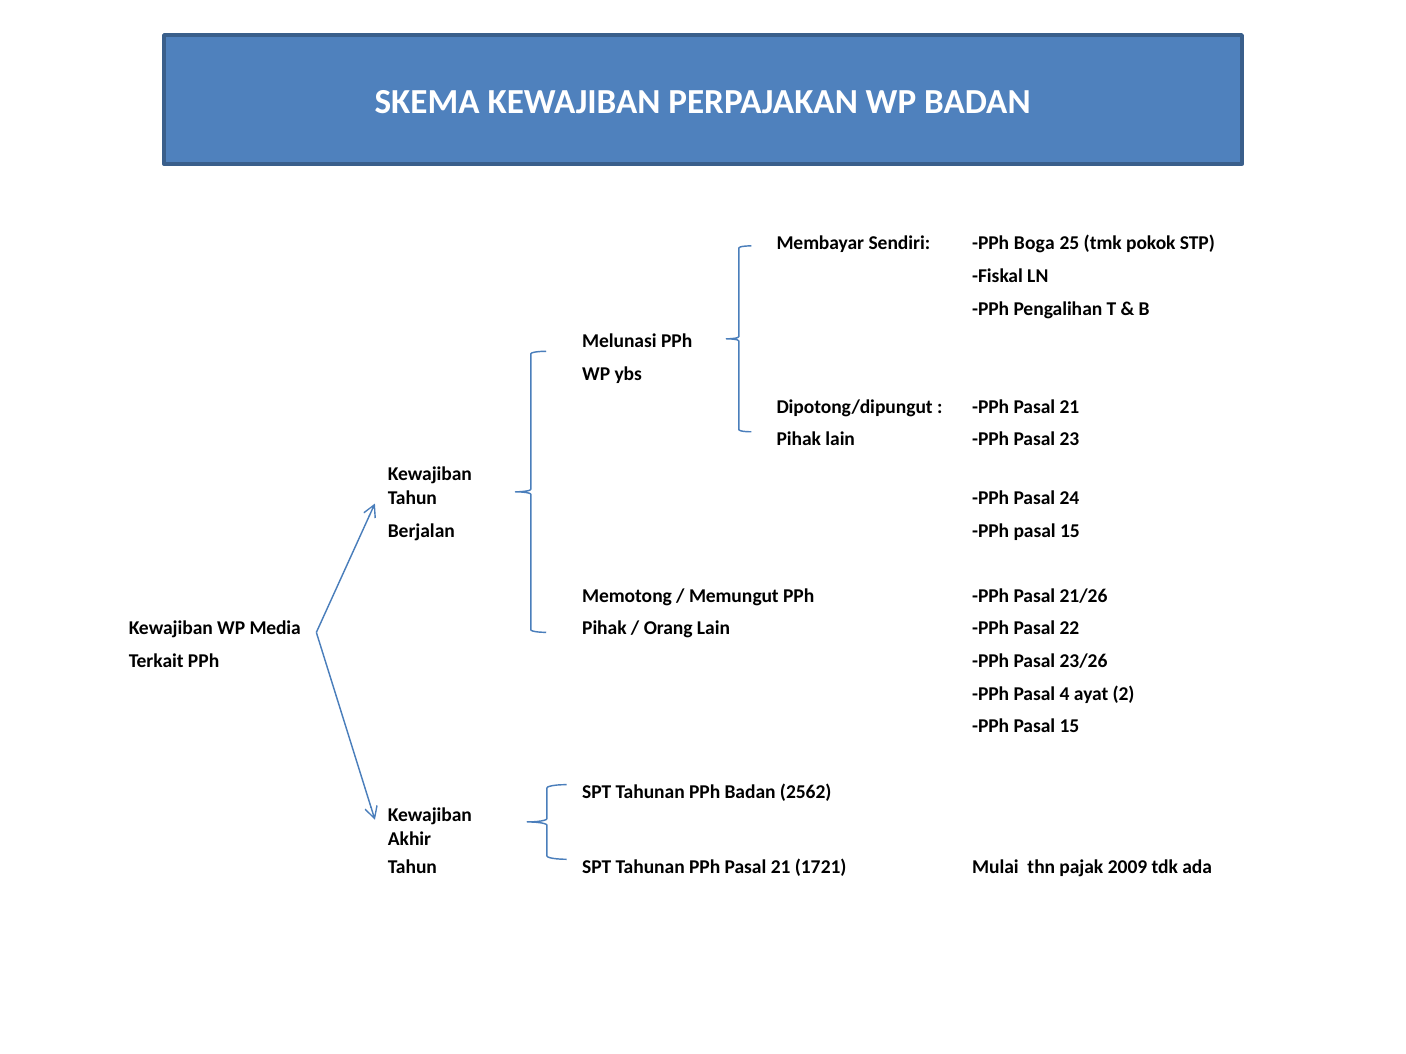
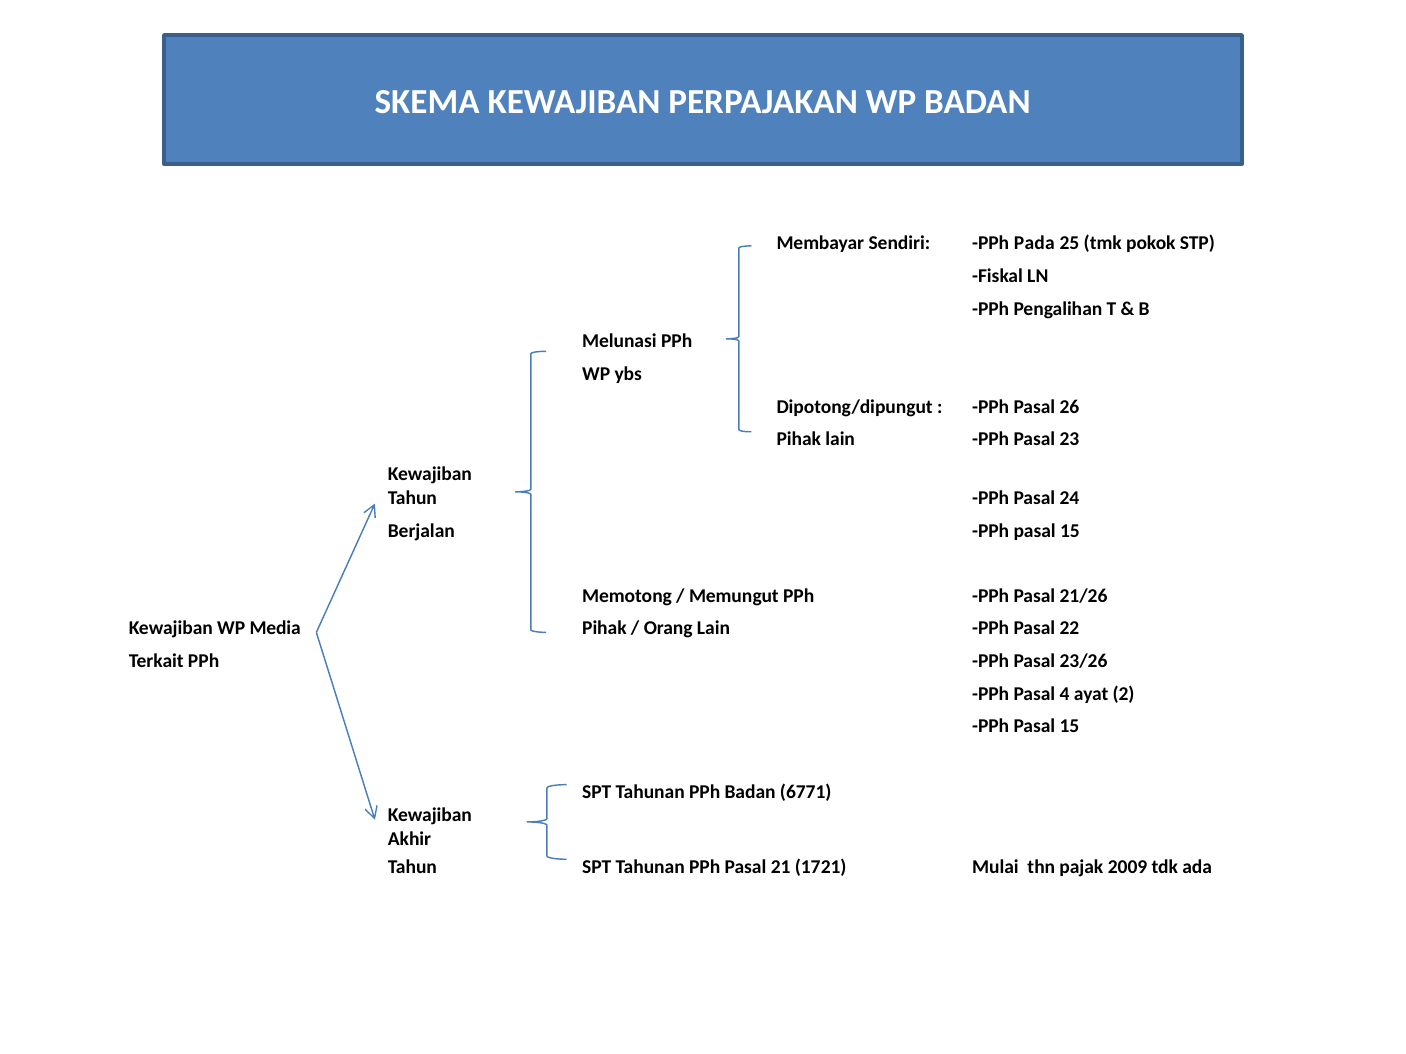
Boga: Boga -> Pada
21 at (1069, 407): 21 -> 26
2562: 2562 -> 6771
